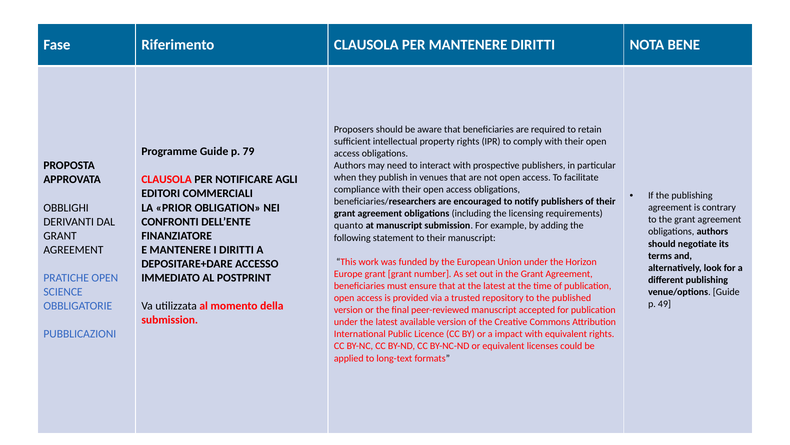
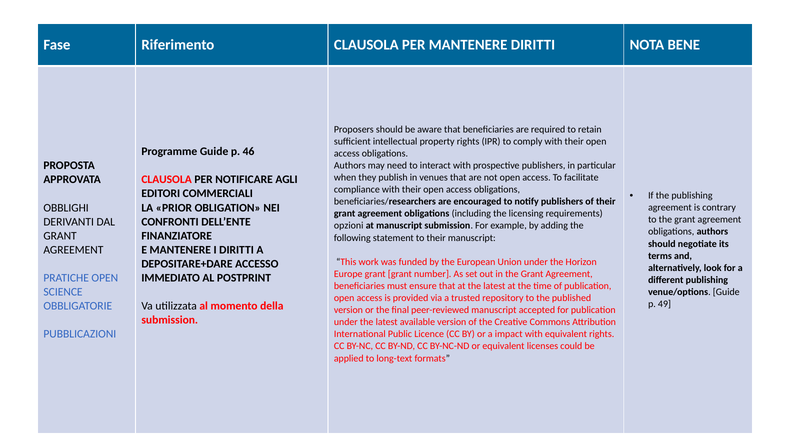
79: 79 -> 46
quanto: quanto -> opzioni
